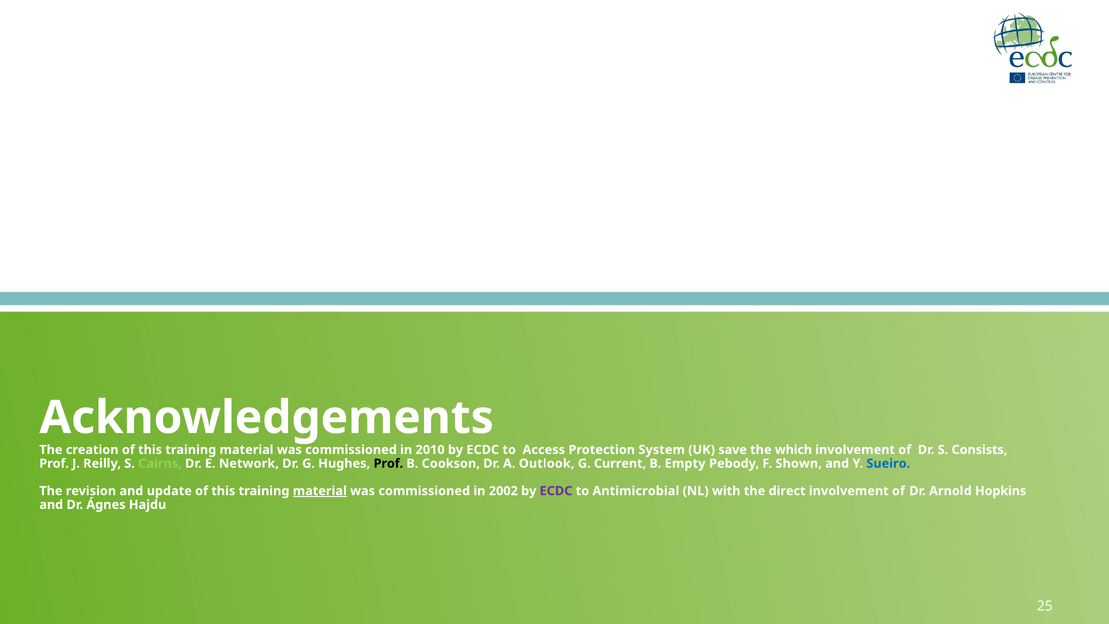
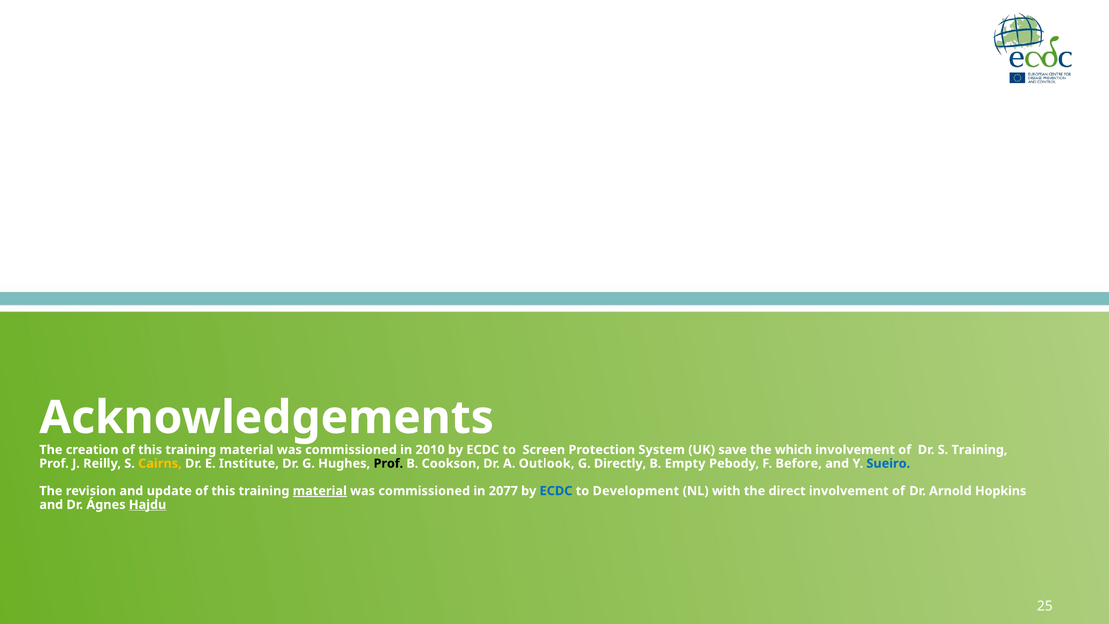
Access: Access -> Screen
S Consists: Consists -> Training
Cairns colour: light green -> yellow
Network: Network -> Institute
Current: Current -> Directly
Shown: Shown -> Before
2002: 2002 -> 2077
ECDC at (556, 491) colour: purple -> blue
Antimicrobial: Antimicrobial -> Development
Hajdu underline: none -> present
